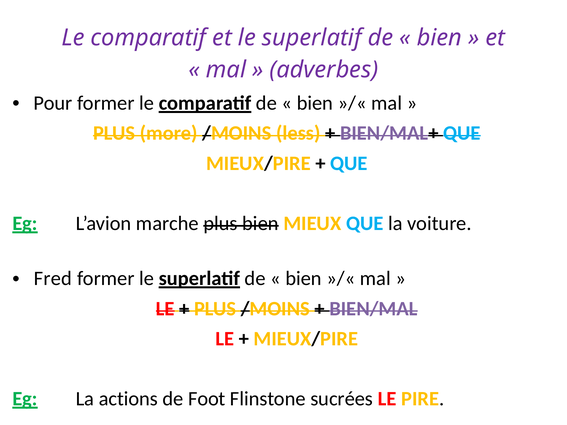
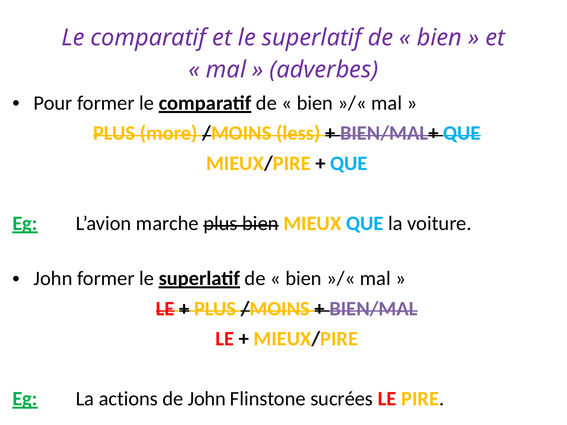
Fred at (53, 279): Fred -> John
de Foot: Foot -> John
